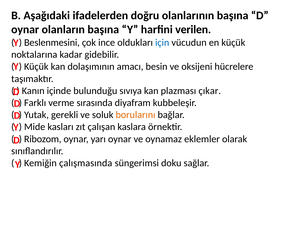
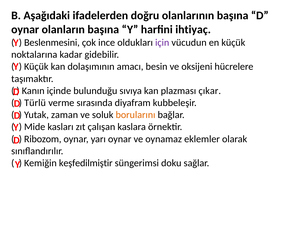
verilen: verilen -> ihtiyaç
için colour: blue -> purple
Farklı: Farklı -> Türlü
gerekli: gerekli -> zaman
çalışmasında: çalışmasında -> keşfedilmiştir
